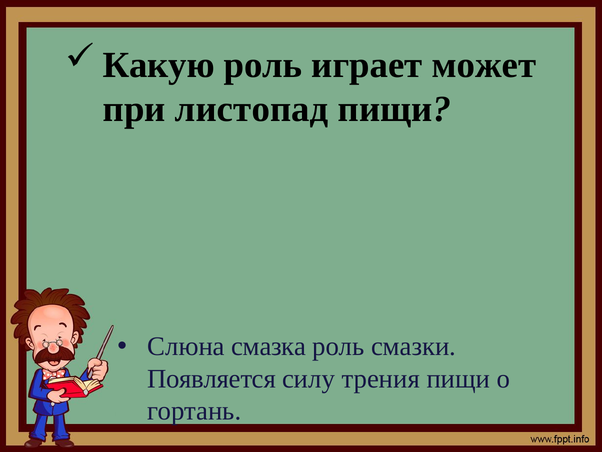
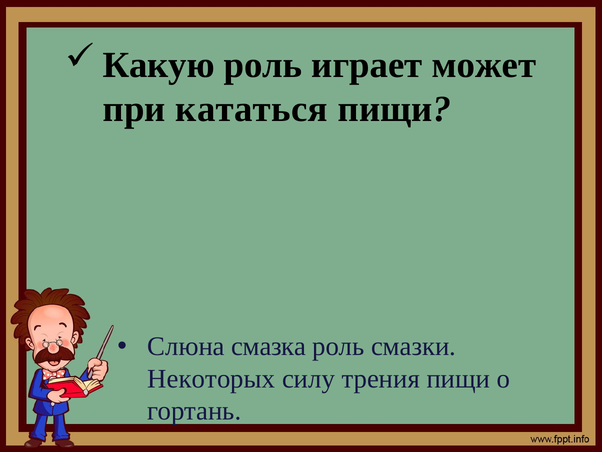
листопад: листопад -> кататься
Появляется: Появляется -> Некоторых
